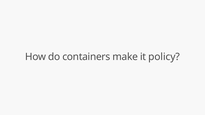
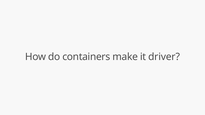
policy: policy -> driver
